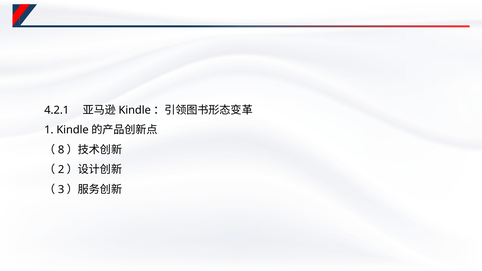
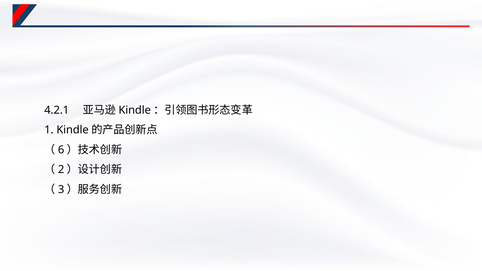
8: 8 -> 6
